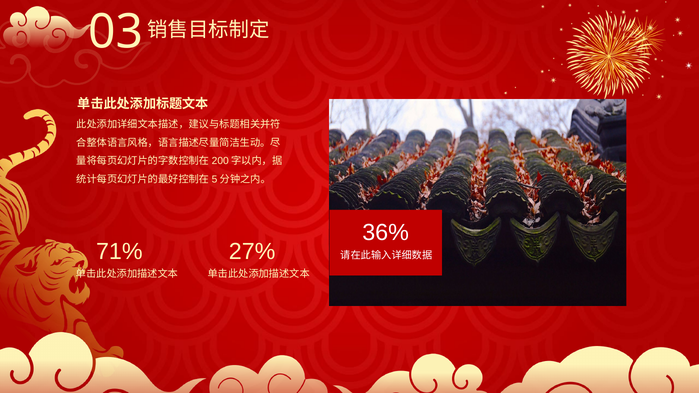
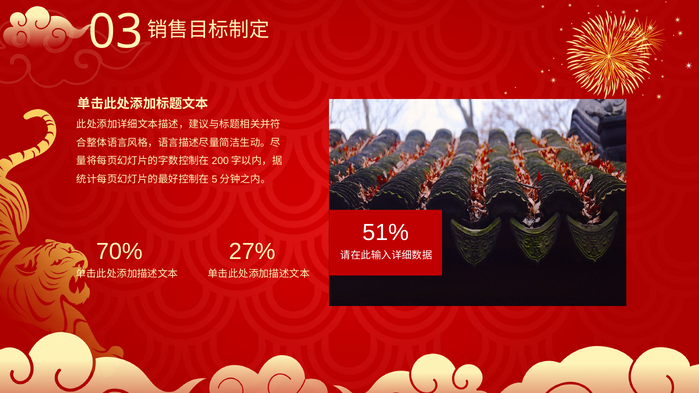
36%: 36% -> 51%
71%: 71% -> 70%
